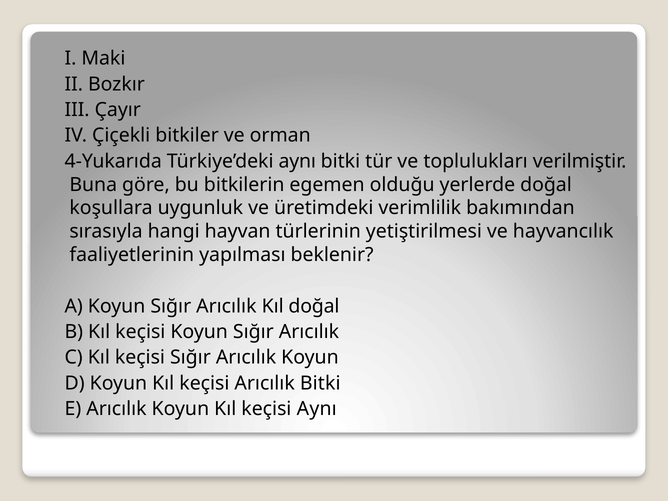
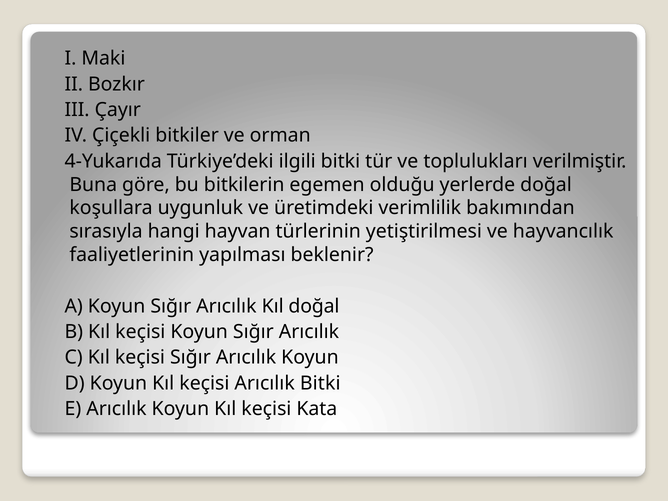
Türkiye’deki aynı: aynı -> ilgili
keçisi Aynı: Aynı -> Kata
